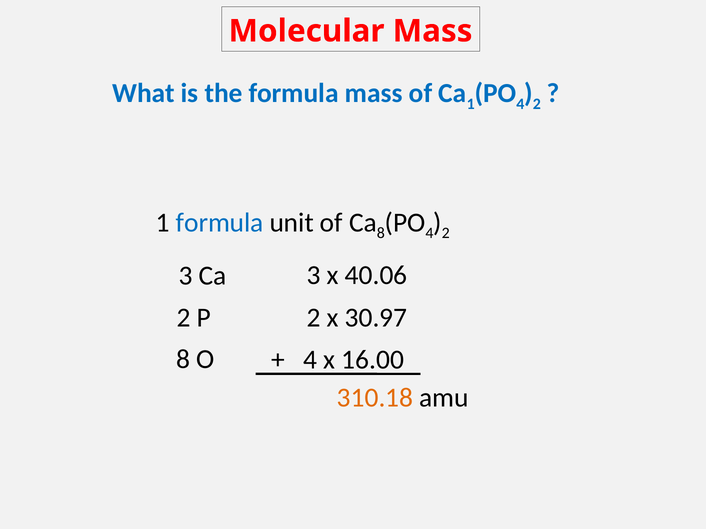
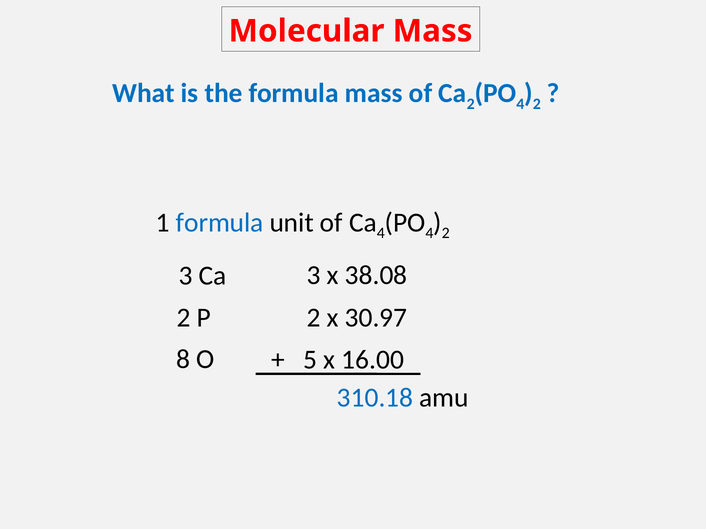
Ca 1: 1 -> 2
Ca 8: 8 -> 4
40.06: 40.06 -> 38.08
4 at (310, 360): 4 -> 5
310.18 colour: orange -> blue
